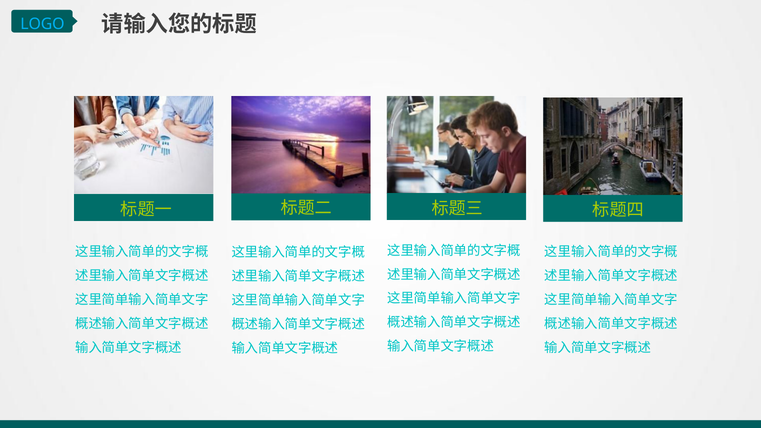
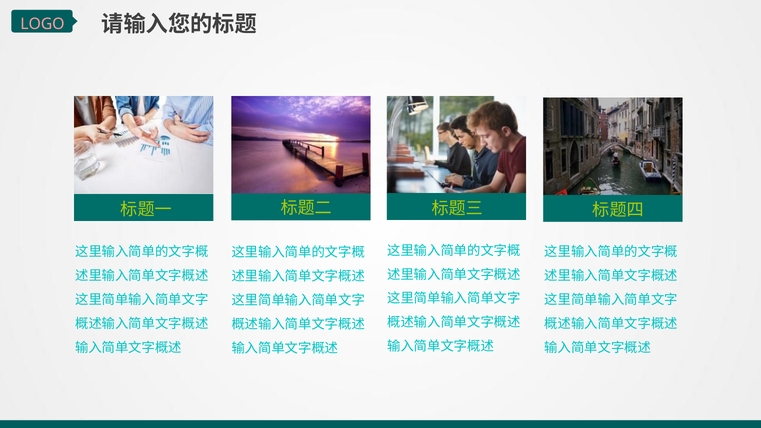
LOGO colour: light blue -> pink
